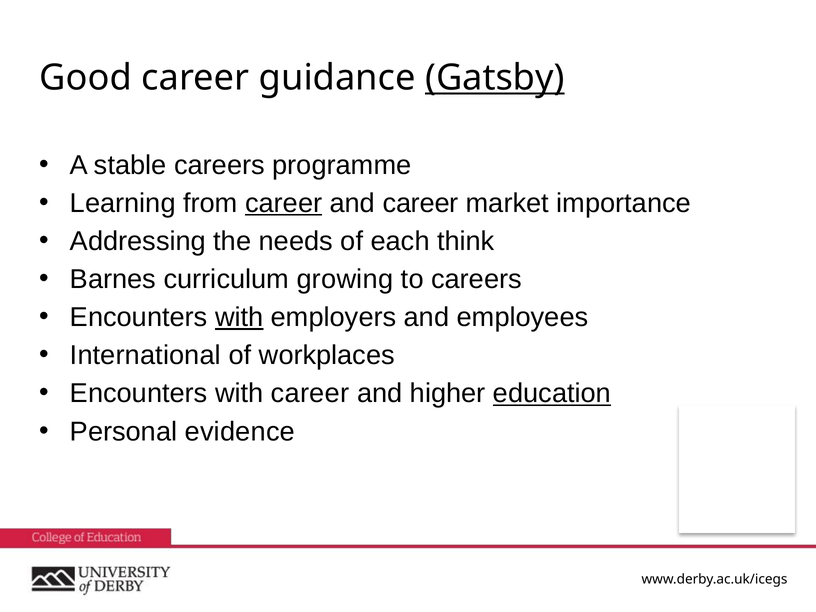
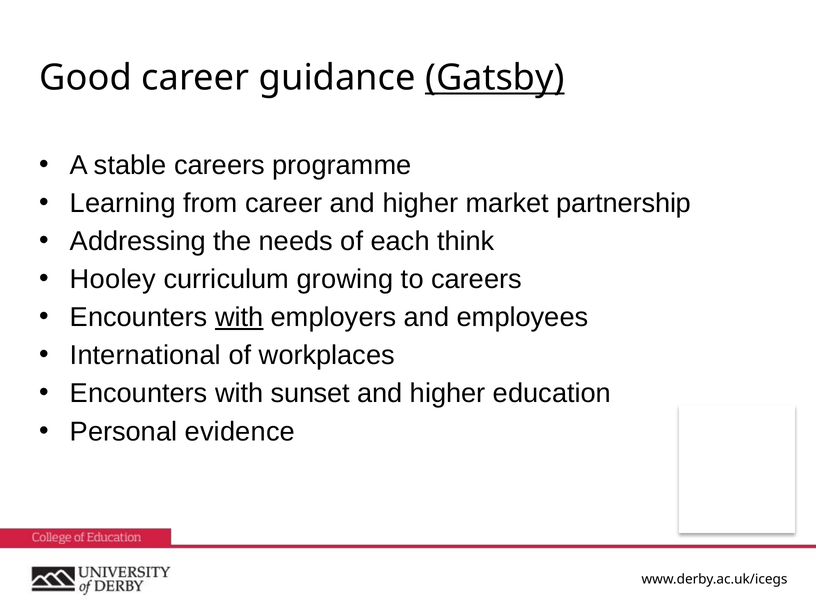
career at (284, 203) underline: present -> none
career at (421, 203): career -> higher
importance: importance -> partnership
Barnes: Barnes -> Hooley
with career: career -> sunset
education underline: present -> none
